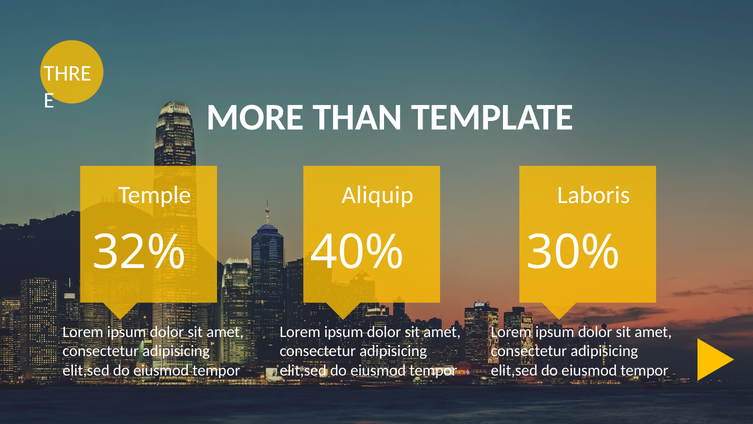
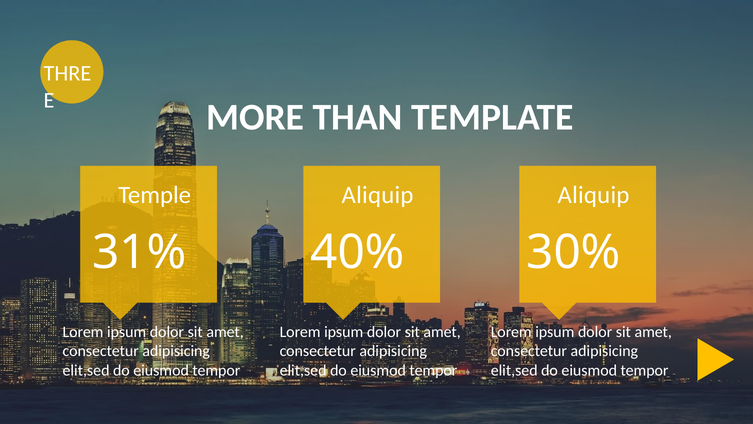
Laboris at (594, 195): Laboris -> Aliquip
32%: 32% -> 31%
